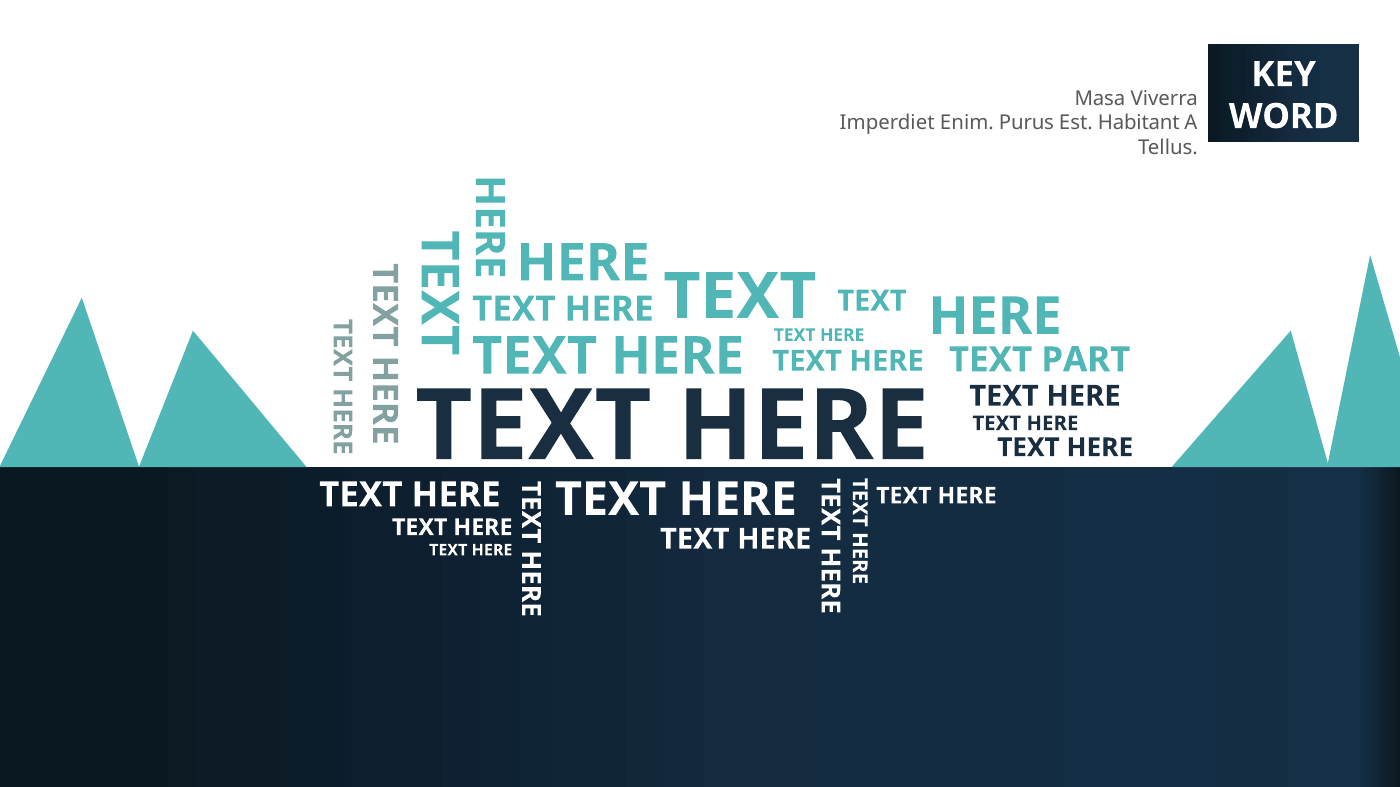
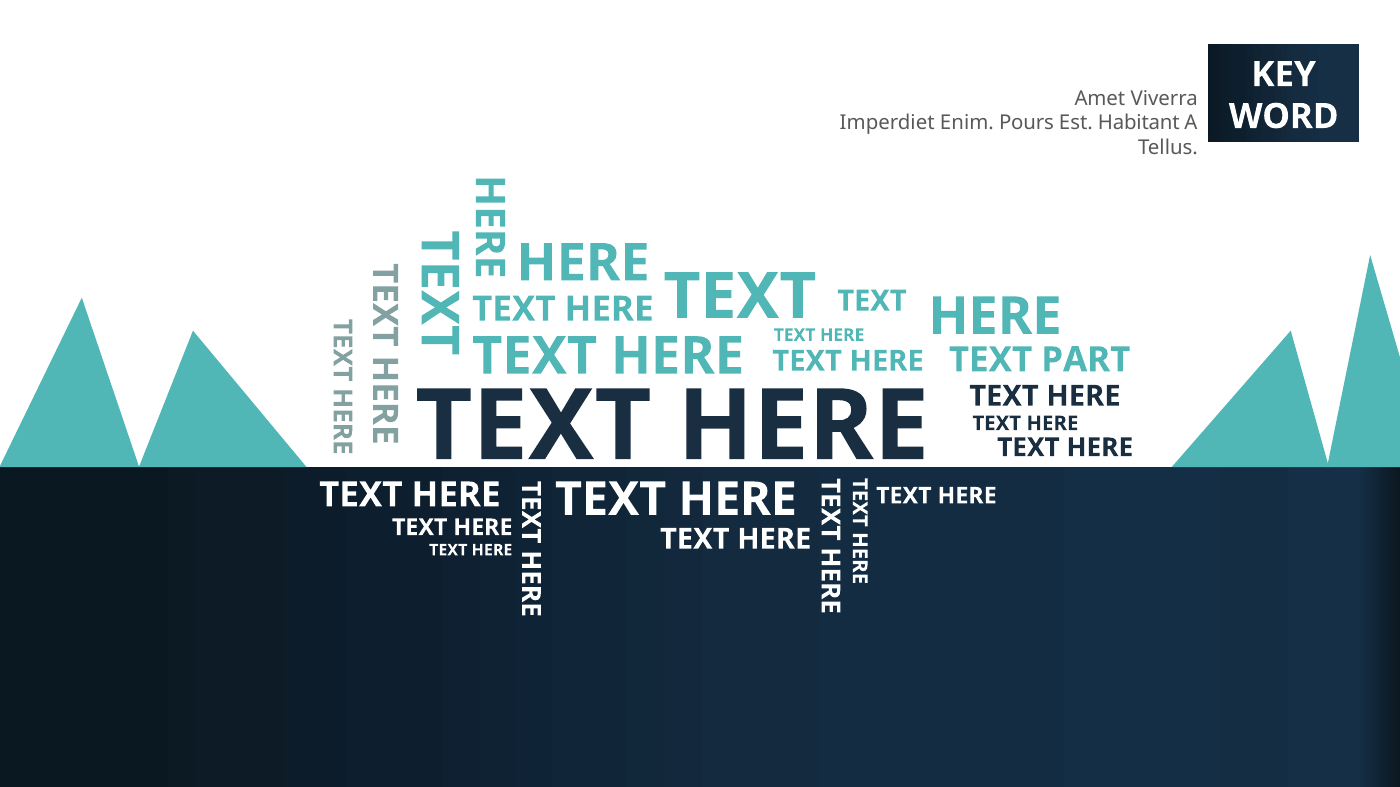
Masa: Masa -> Amet
Purus: Purus -> Pours
